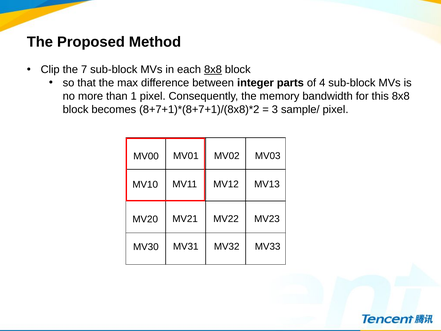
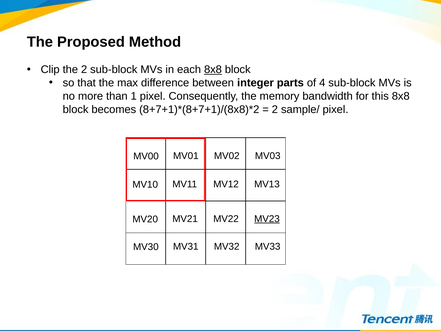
the 7: 7 -> 2
3 at (275, 109): 3 -> 2
MV23 underline: none -> present
